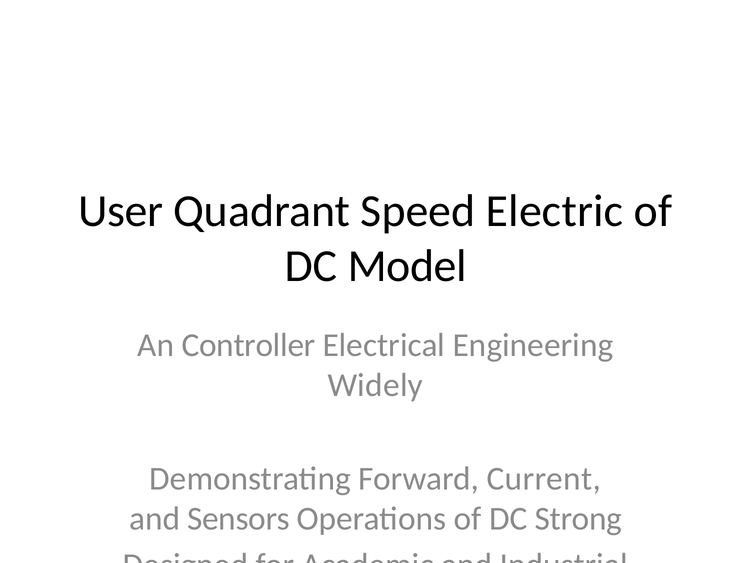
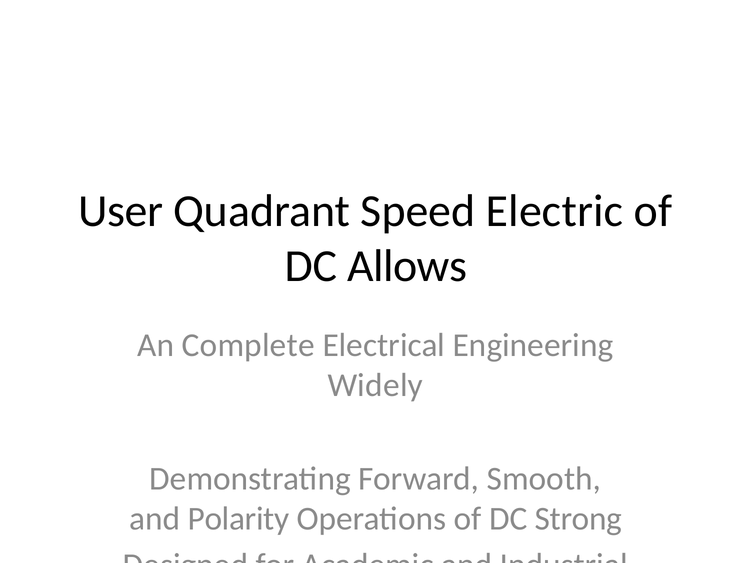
Model: Model -> Allows
Controller: Controller -> Complete
Current: Current -> Smooth
Sensors: Sensors -> Polarity
